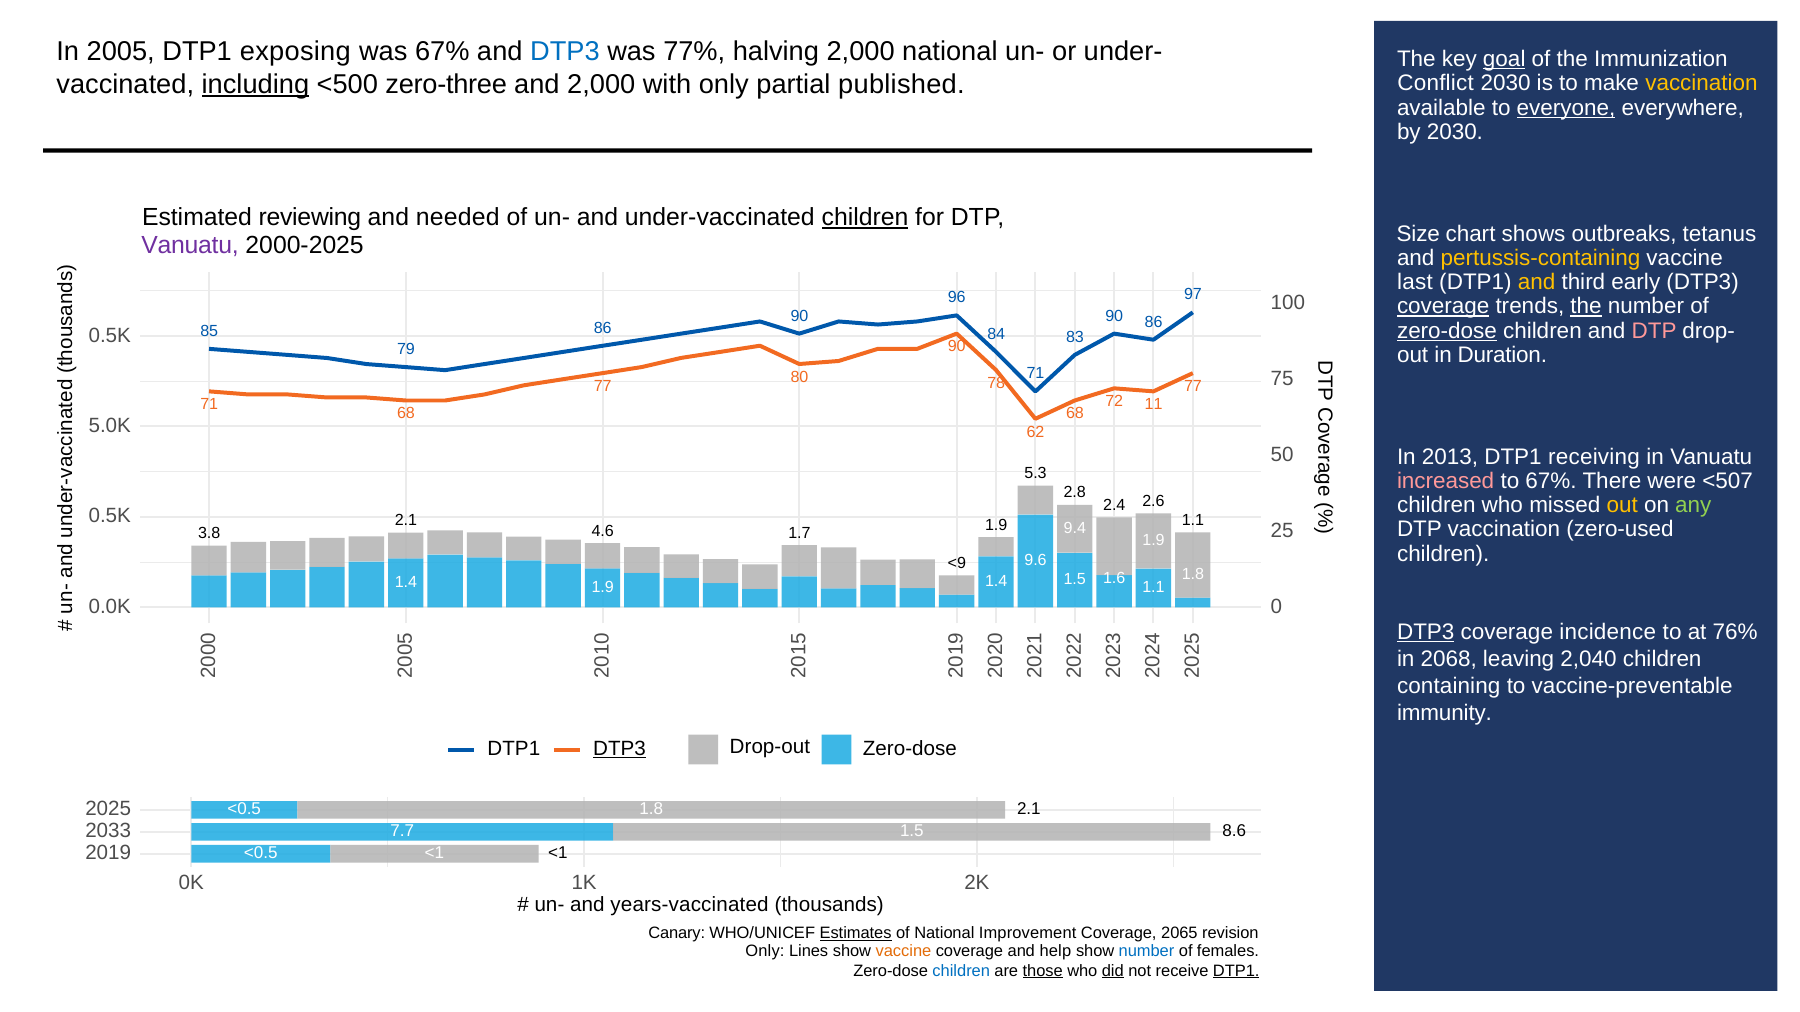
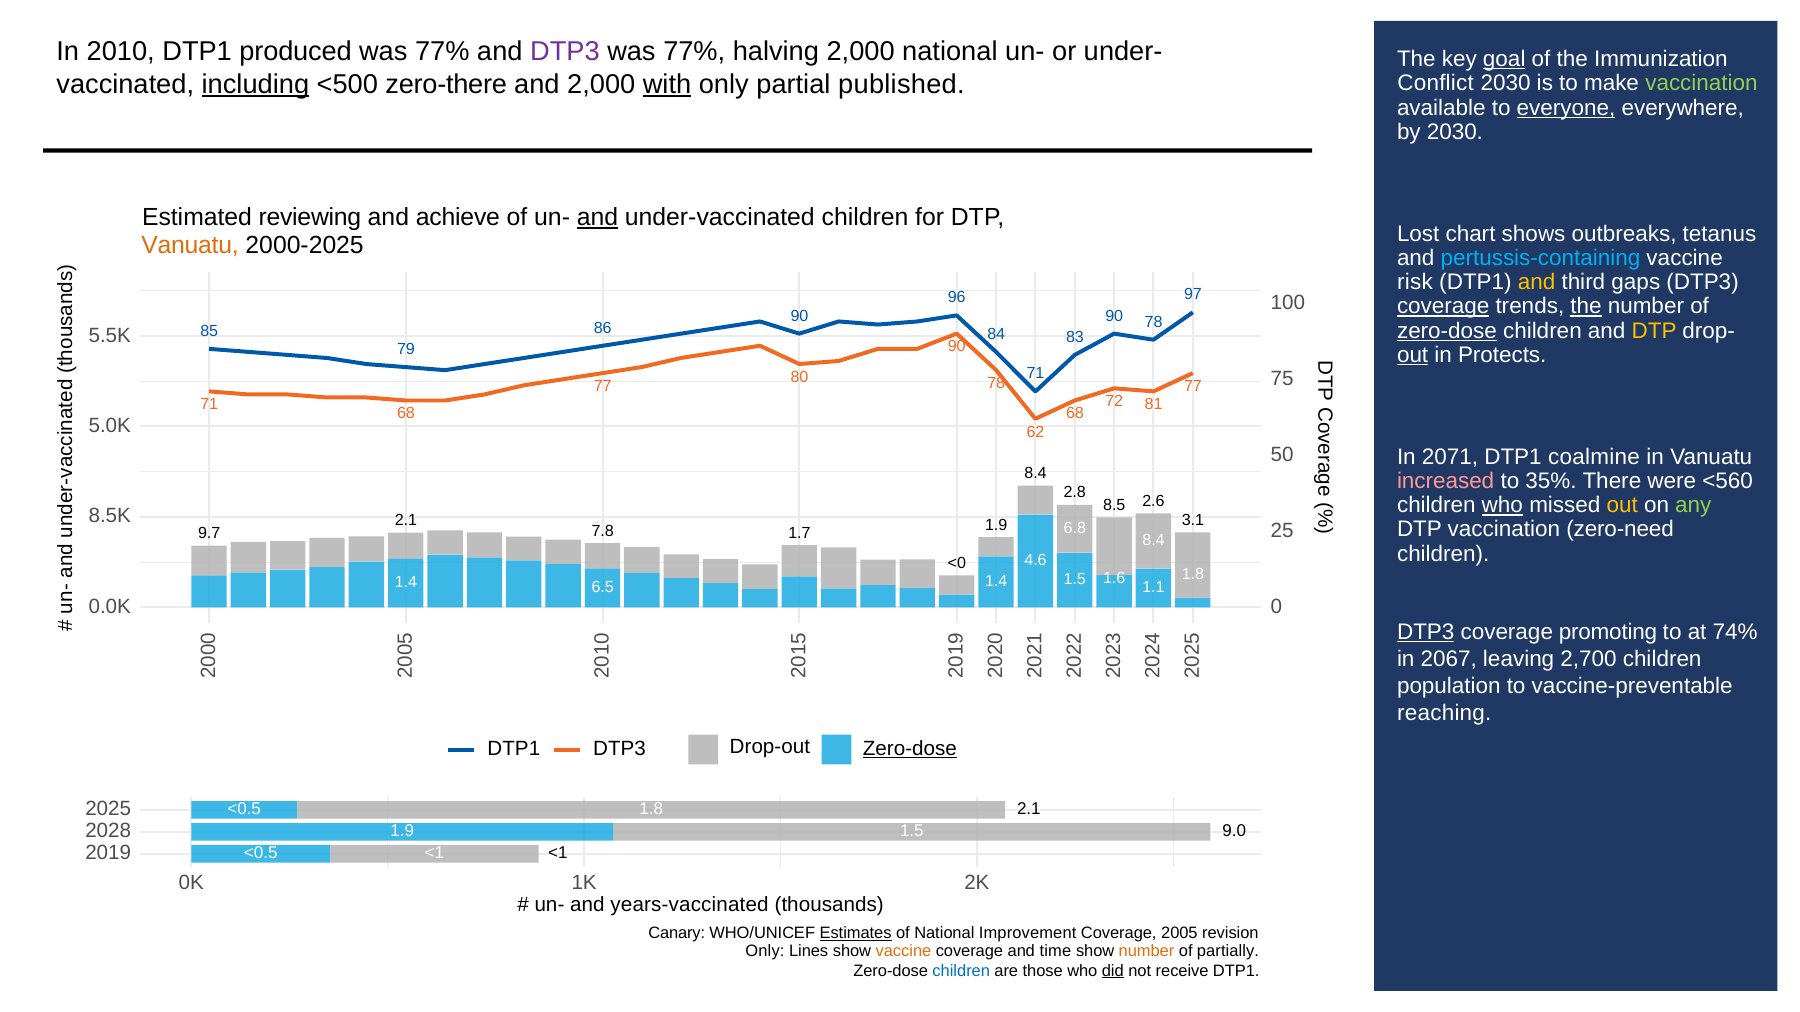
2005: 2005 -> 2010
exposing: exposing -> produced
67% at (442, 52): 67% -> 77%
DTP3 at (565, 52) colour: blue -> purple
zero-three: zero-three -> zero-there
with underline: none -> present
vaccination at (1701, 83) colour: yellow -> light green
needed: needed -> achieve
and at (597, 218) underline: none -> present
children at (865, 218) underline: present -> none
Size: Size -> Lost
Vanuatu at (190, 245) colour: purple -> orange
pertussis-containing colour: yellow -> light blue
last: last -> risk
early: early -> gaps
86 at (1154, 322): 86 -> 78
DTP at (1654, 331) colour: pink -> yellow
0.5K at (110, 335): 0.5K -> 5.5K
out at (1413, 355) underline: none -> present
Duration: Duration -> Protects
11: 11 -> 81
2013: 2013 -> 2071
receiving: receiving -> coalmine
5.3 at (1036, 474): 5.3 -> 8.4
to 67%: 67% -> 35%
<507: <507 -> <560
who at (1502, 506) underline: none -> present
2.4: 2.4 -> 8.5
0.5K at (110, 516): 0.5K -> 8.5K
1.1 at (1193, 521): 1.1 -> 3.1
zero-used: zero-used -> zero-need
9.4: 9.4 -> 6.8
4.6: 4.6 -> 7.8
3.8: 3.8 -> 9.7
1.9 at (1154, 541): 1.9 -> 8.4
9.6: 9.6 -> 4.6
<9: <9 -> <0
1.4 1.9: 1.9 -> 6.5
incidence: incidence -> promoting
76%: 76% -> 74%
2068: 2068 -> 2067
2,040: 2,040 -> 2,700
containing: containing -> population
immunity: immunity -> reaching
DTP3 at (620, 749) underline: present -> none
Zero-dose at (910, 749) underline: none -> present
2033: 2033 -> 2028
8.6: 8.6 -> 9.0
7.7 at (402, 832): 7.7 -> 1.9
2065: 2065 -> 2005
help: help -> time
number at (1146, 952) colour: blue -> orange
females: females -> partially
those underline: present -> none
DTP1 at (1236, 971) underline: present -> none
